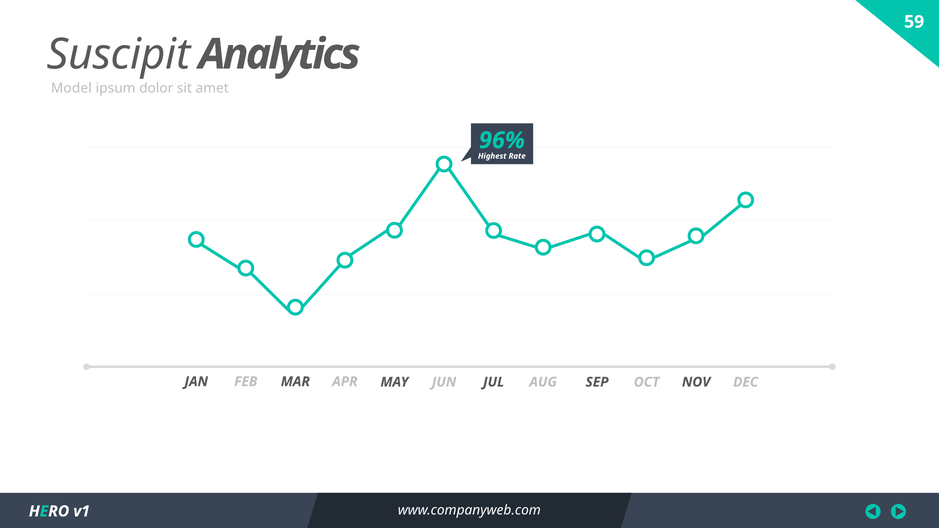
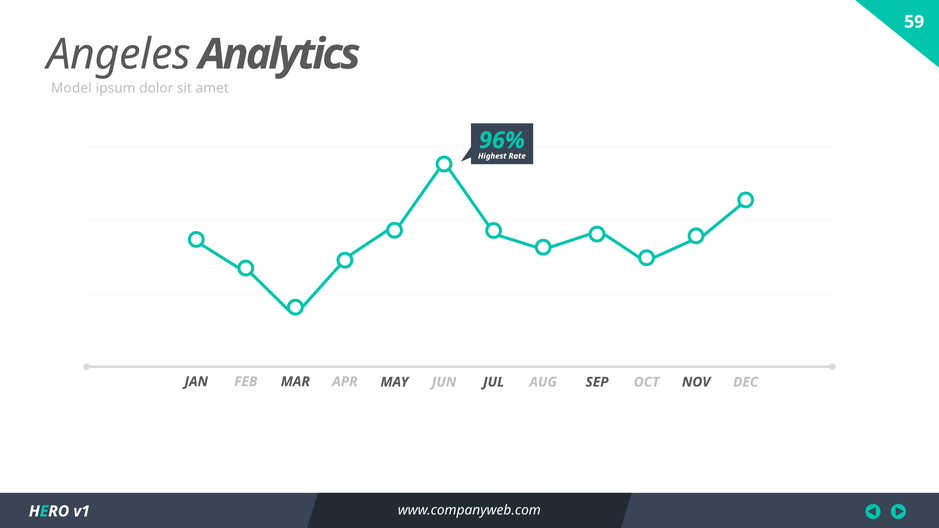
Suscipit: Suscipit -> Angeles
